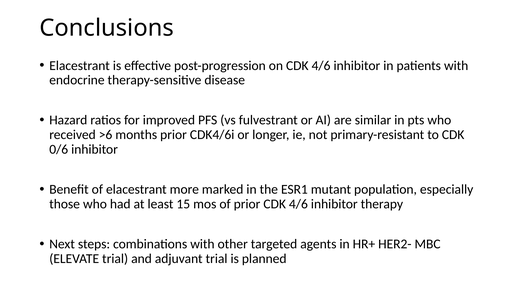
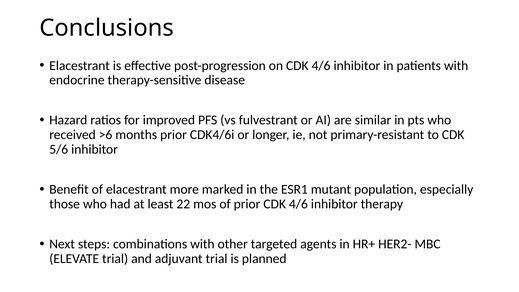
0/6: 0/6 -> 5/6
15: 15 -> 22
